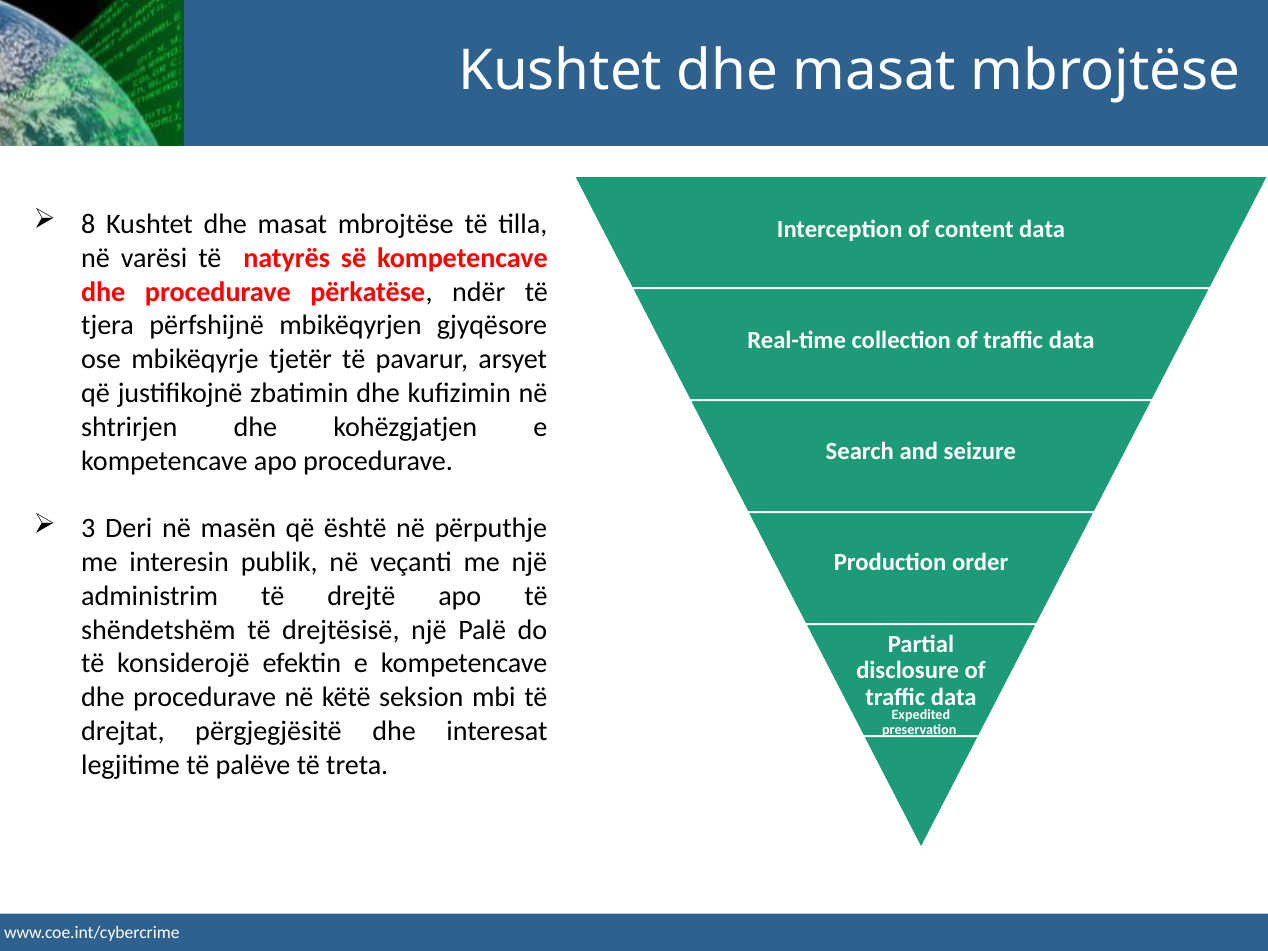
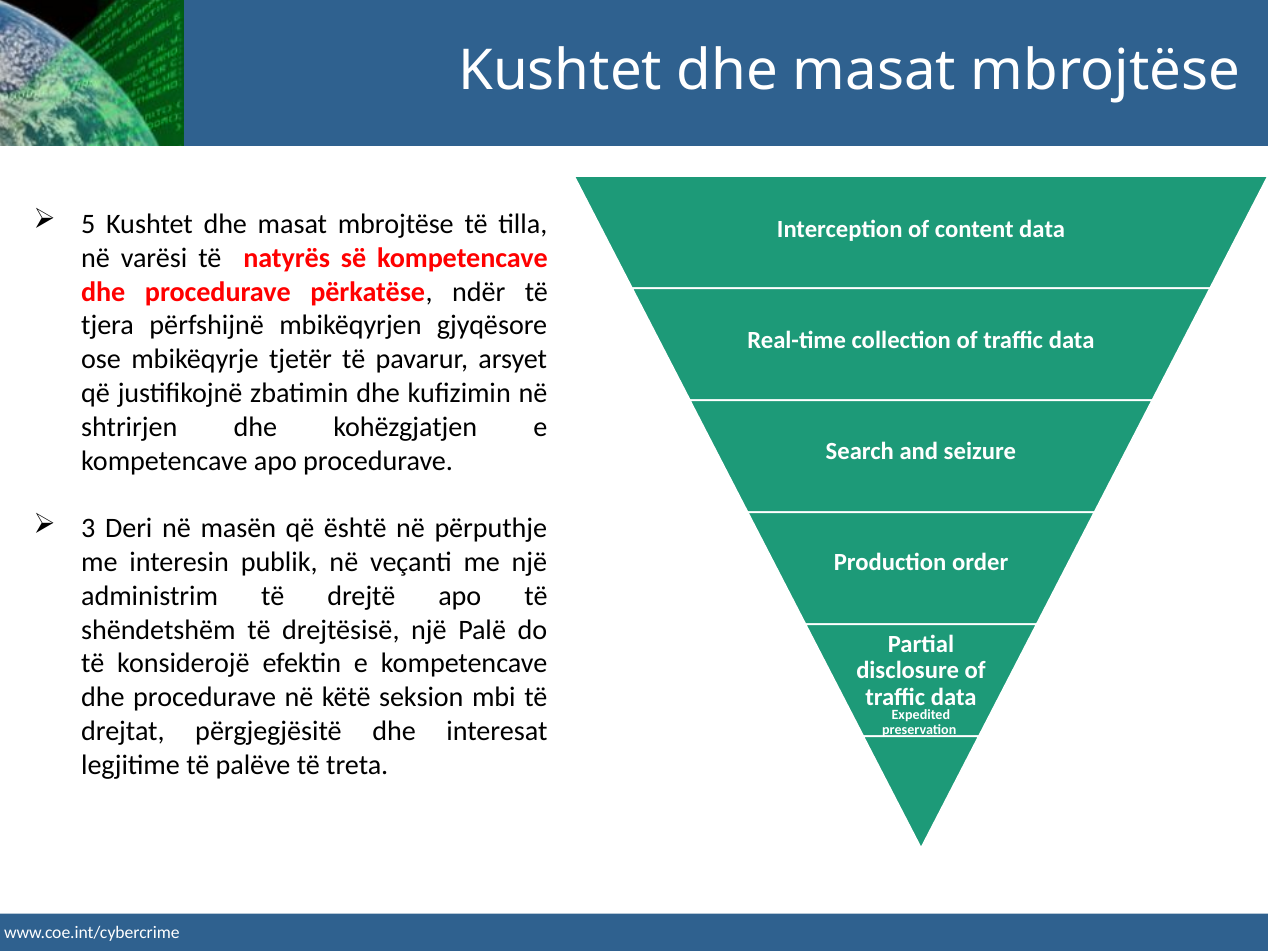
8: 8 -> 5
